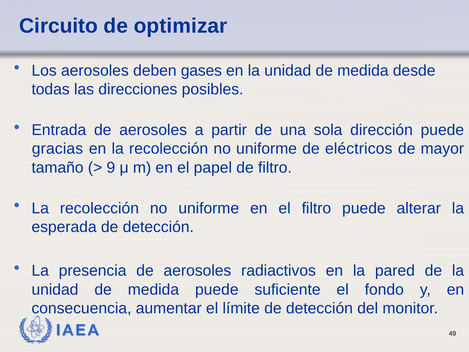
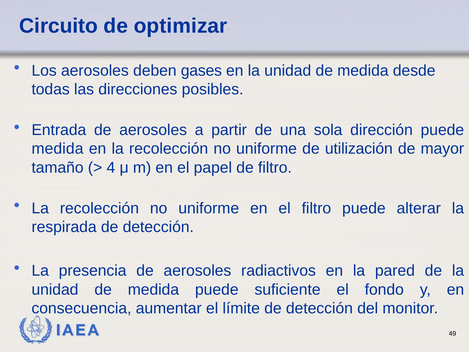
gracias at (57, 149): gracias -> medida
eléctricos: eléctricos -> utilización
9: 9 -> 4
esperada: esperada -> respirada
